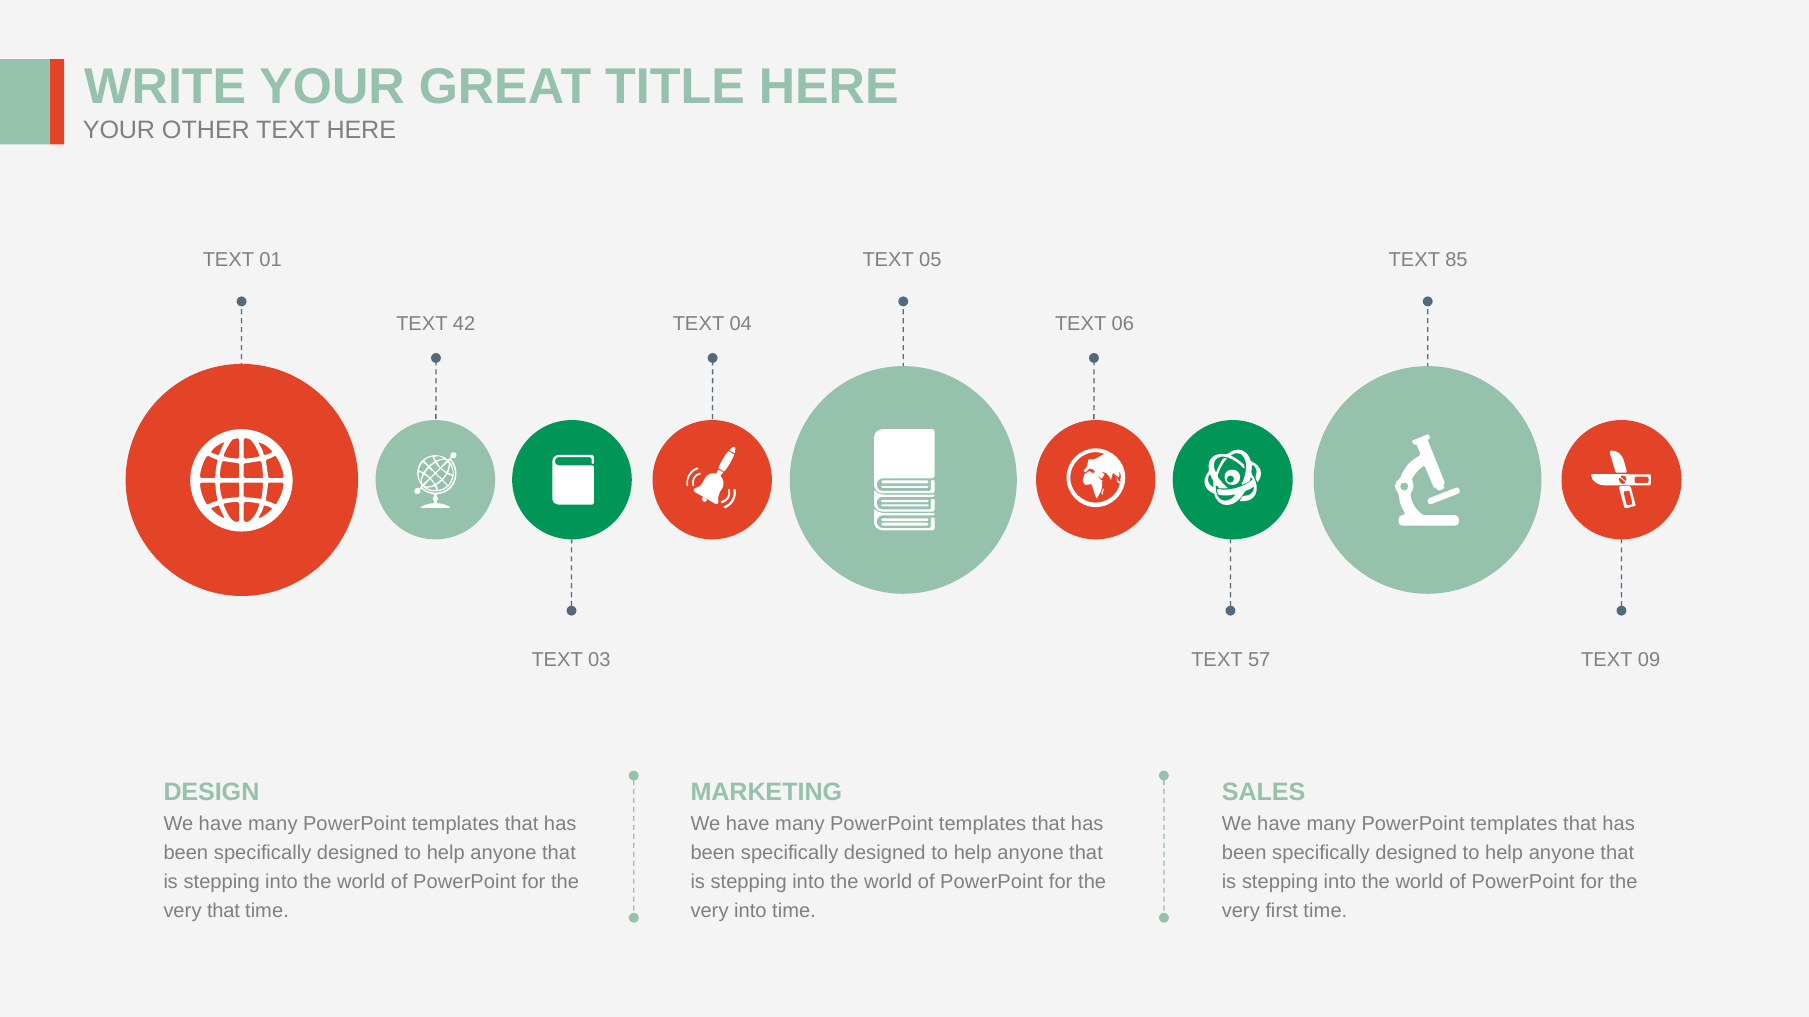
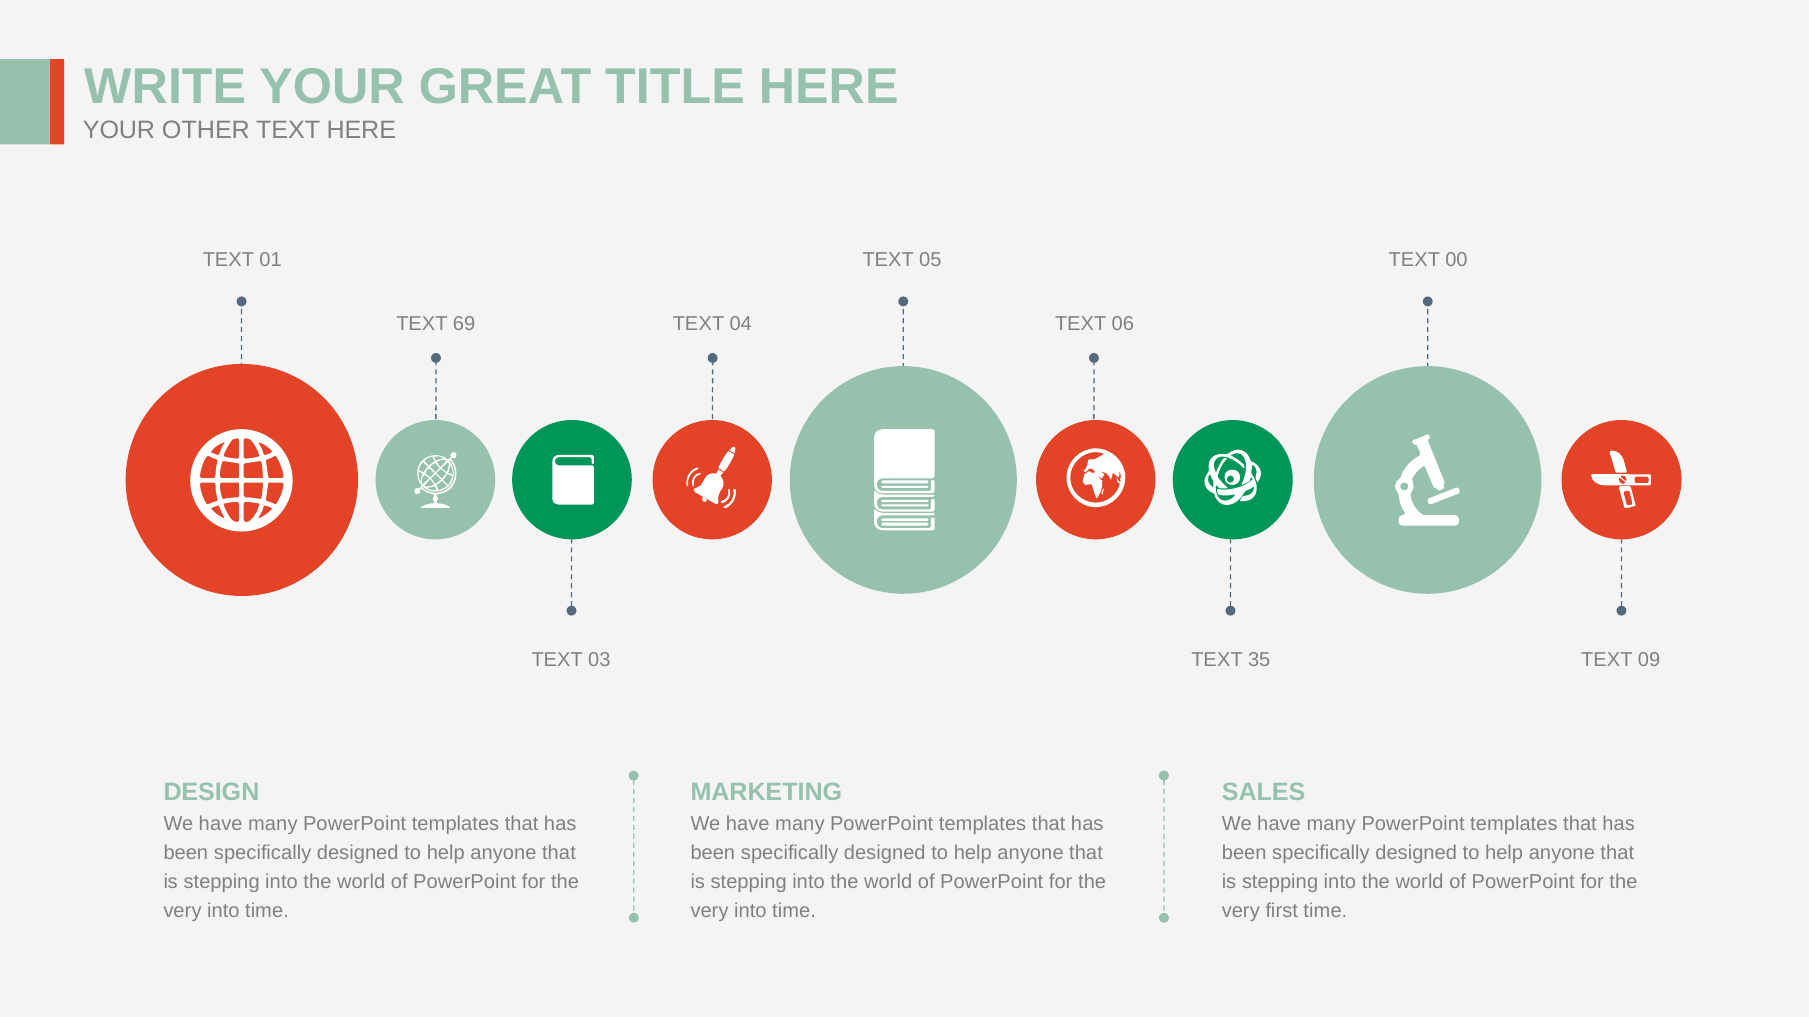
85: 85 -> 00
42: 42 -> 69
57: 57 -> 35
that at (223, 911): that -> into
